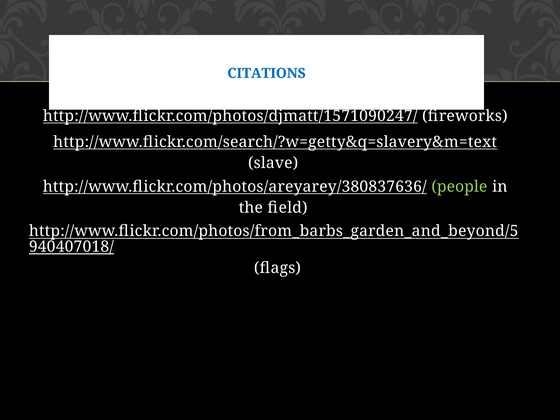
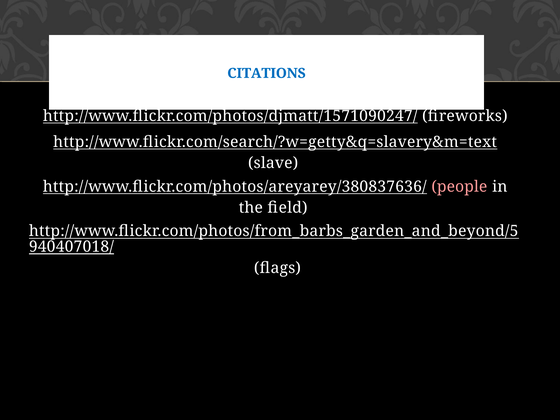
people colour: light green -> pink
